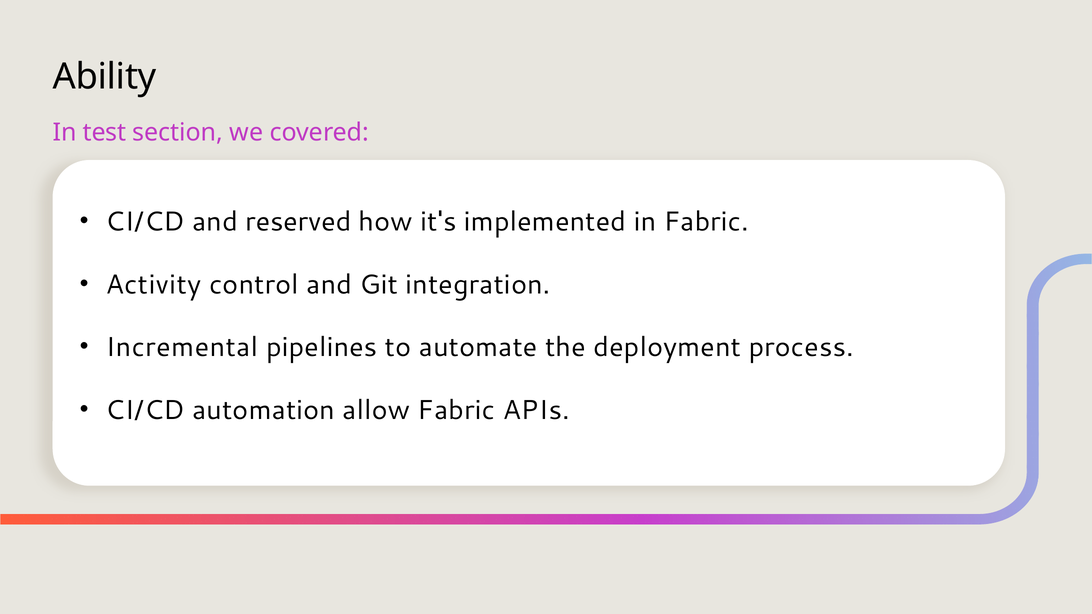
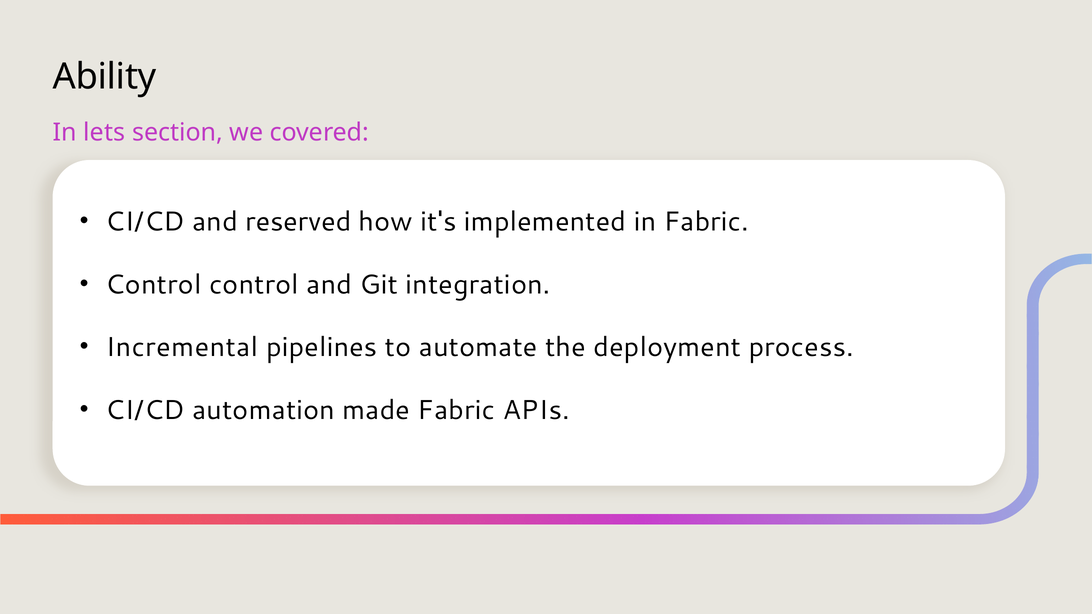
test: test -> lets
Activity at (153, 285): Activity -> Control
allow: allow -> made
